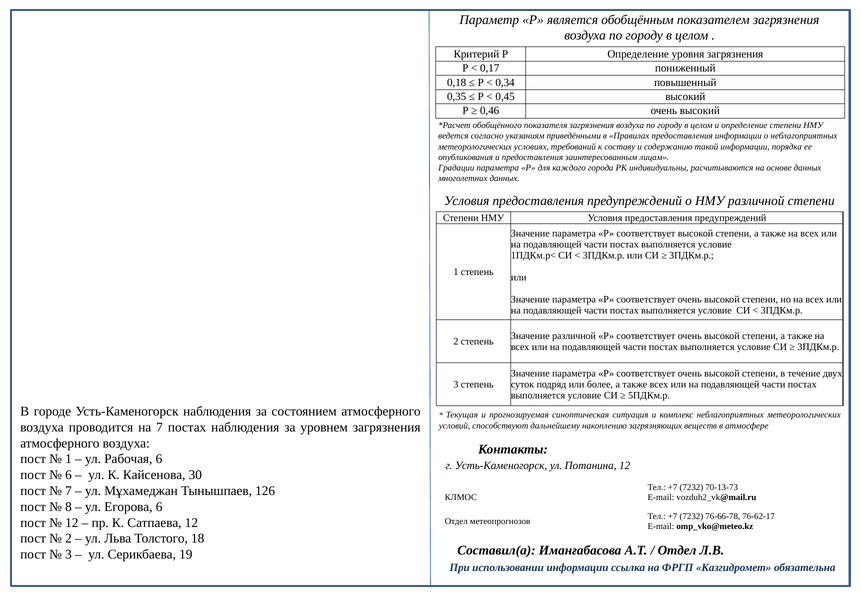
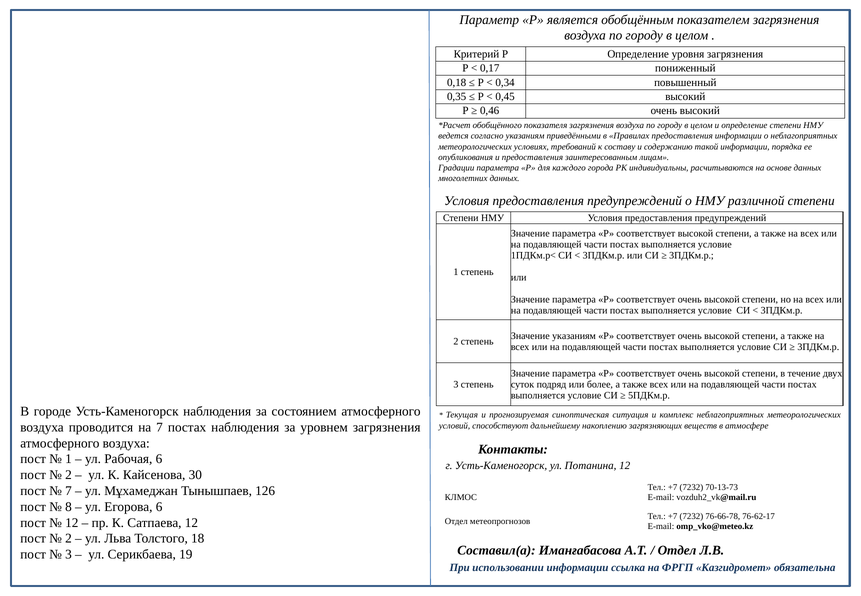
Значение различной: различной -> указаниям
6 at (68, 475): 6 -> 2
